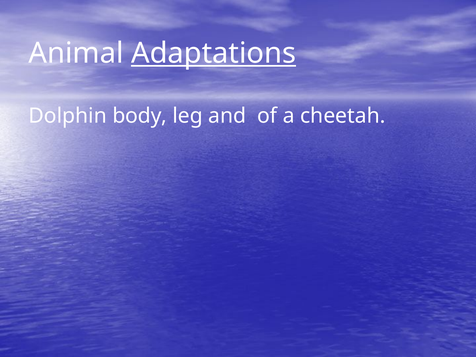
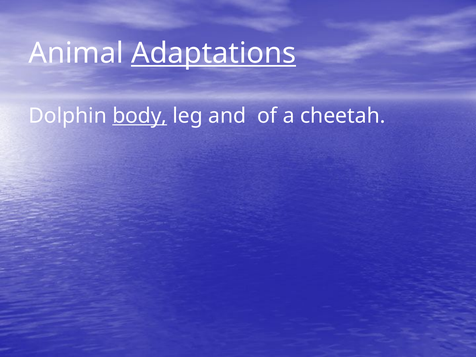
body underline: none -> present
